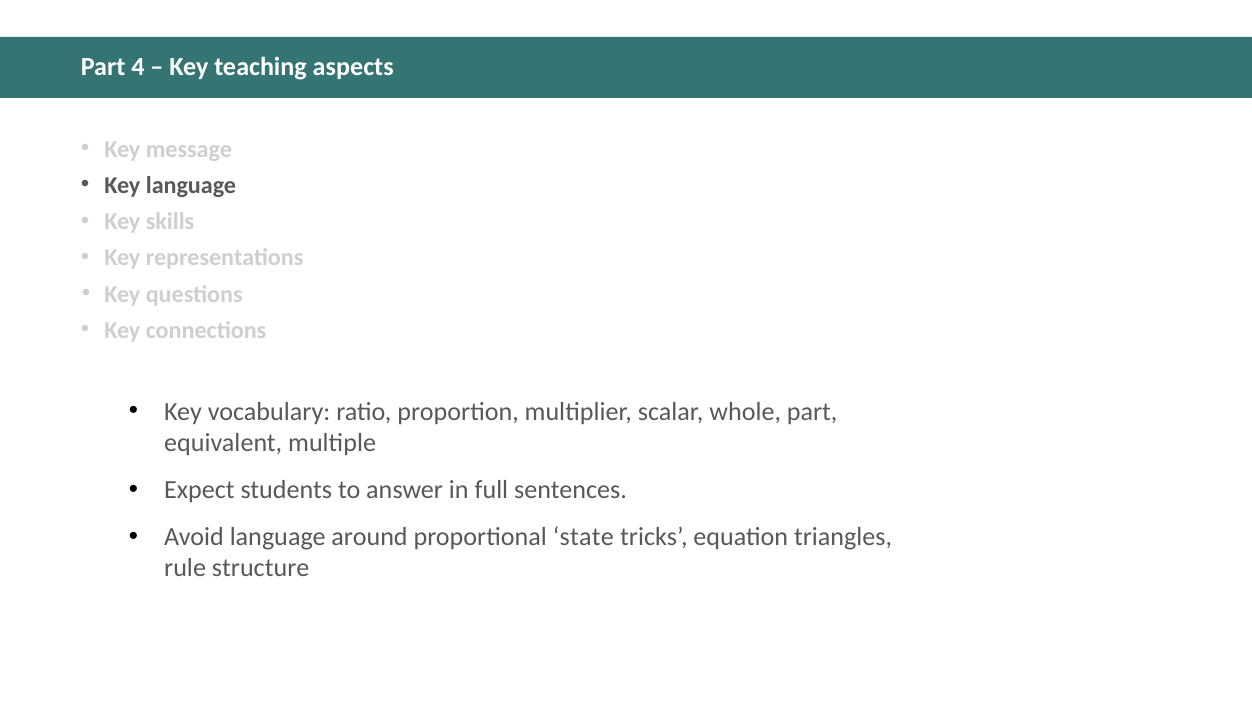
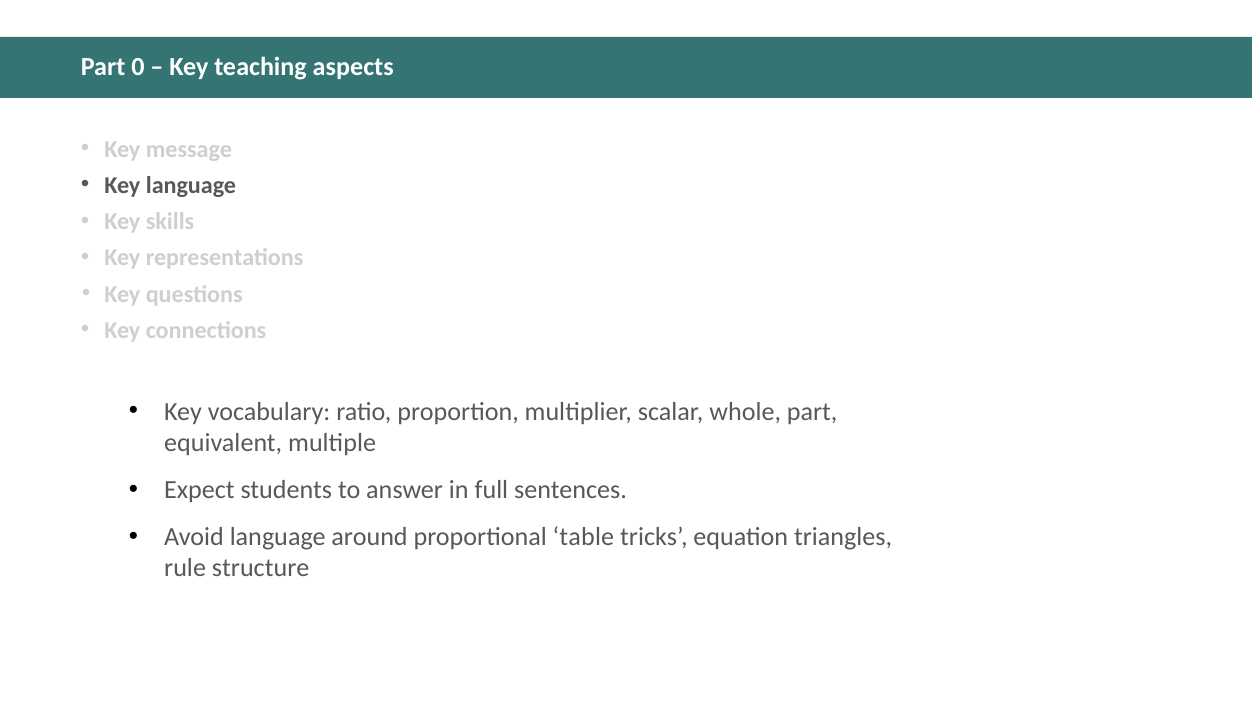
4: 4 -> 0
state: state -> table
